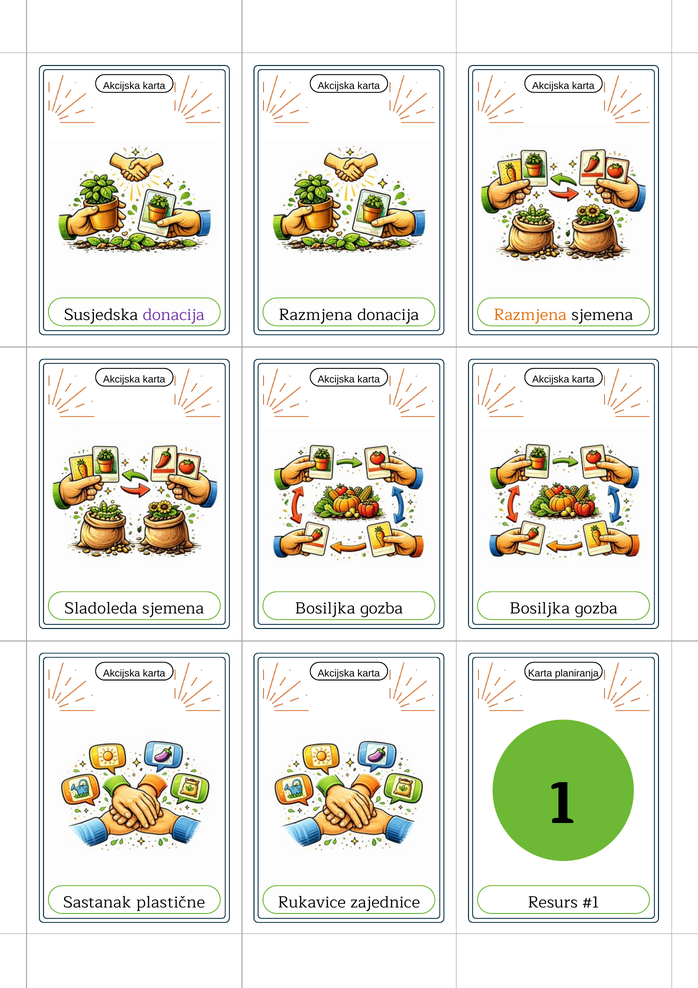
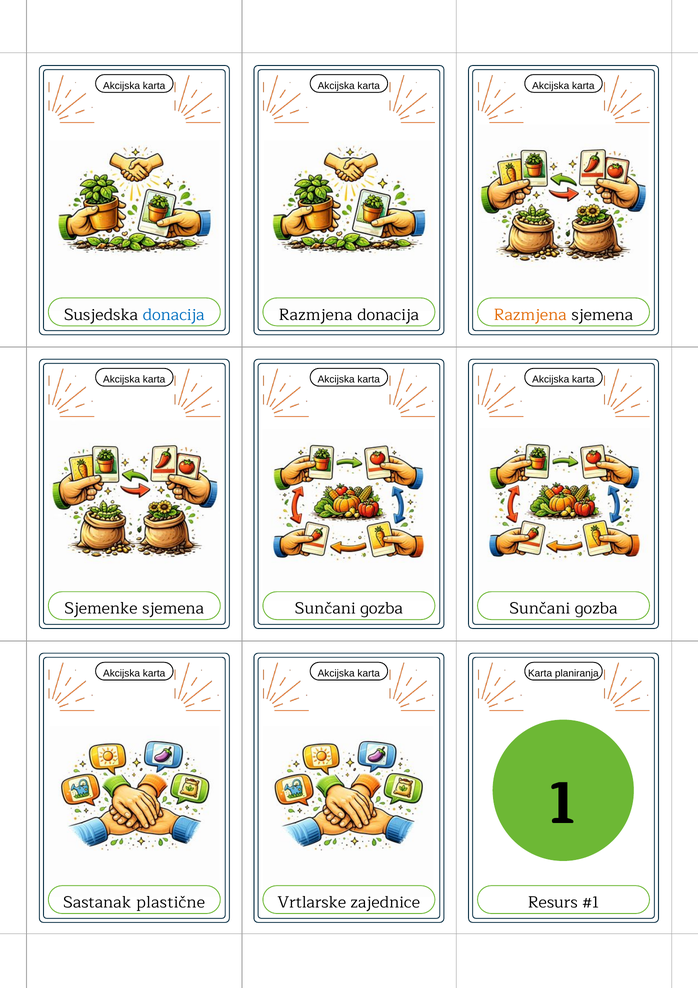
donacija at (174, 315) colour: purple -> blue
Sladoleda: Sladoleda -> Sjemenke
Bosiljka at (325, 608): Bosiljka -> Sunčani
sjemena Bosiljka: Bosiljka -> Sunčani
Rukavice: Rukavice -> Vrtlarske
